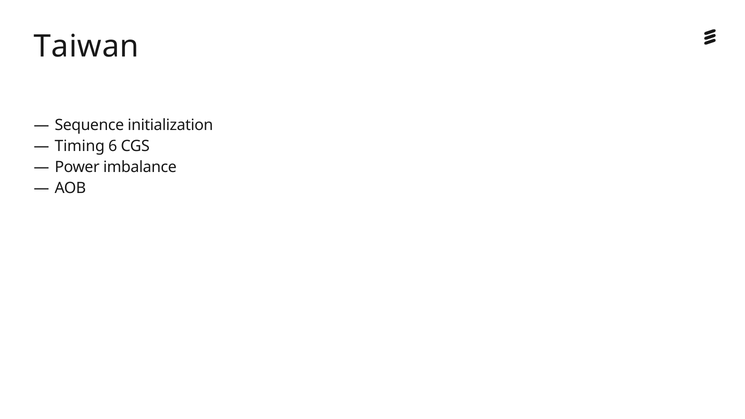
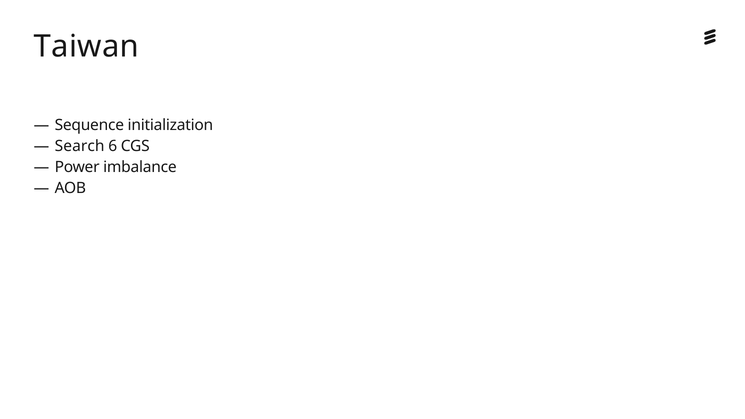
Timing: Timing -> Search
